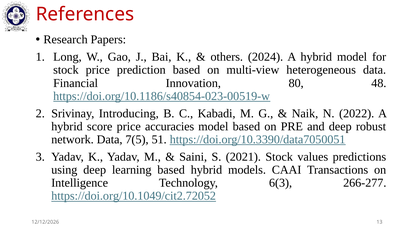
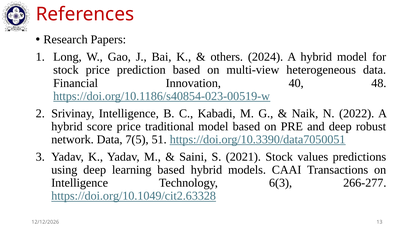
80: 80 -> 40
Srivinay Introducing: Introducing -> Intelligence
accuracies: accuracies -> traditional
https://doi.org/10.1049/cit2.72052: https://doi.org/10.1049/cit2.72052 -> https://doi.org/10.1049/cit2.63328
